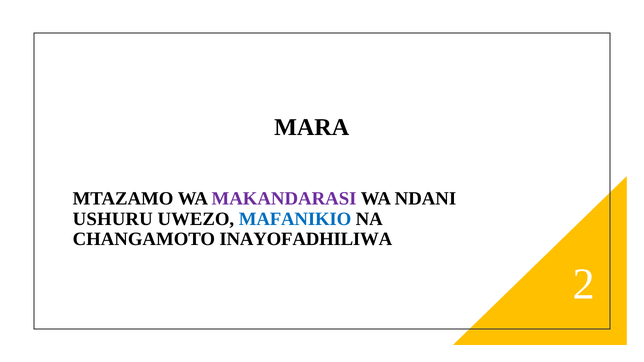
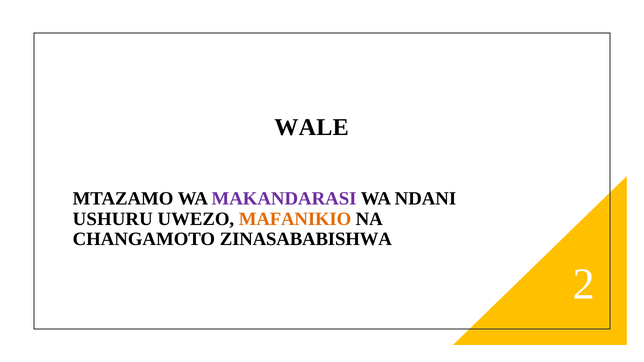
MARA: MARA -> WALE
MAFANIKIO colour: blue -> orange
INAYOFADHILIWA: INAYOFADHILIWA -> ZINASABABISHWA
